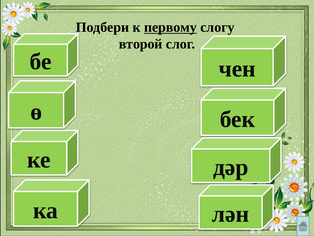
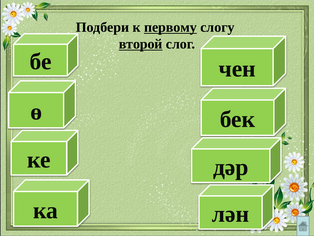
второй underline: none -> present
